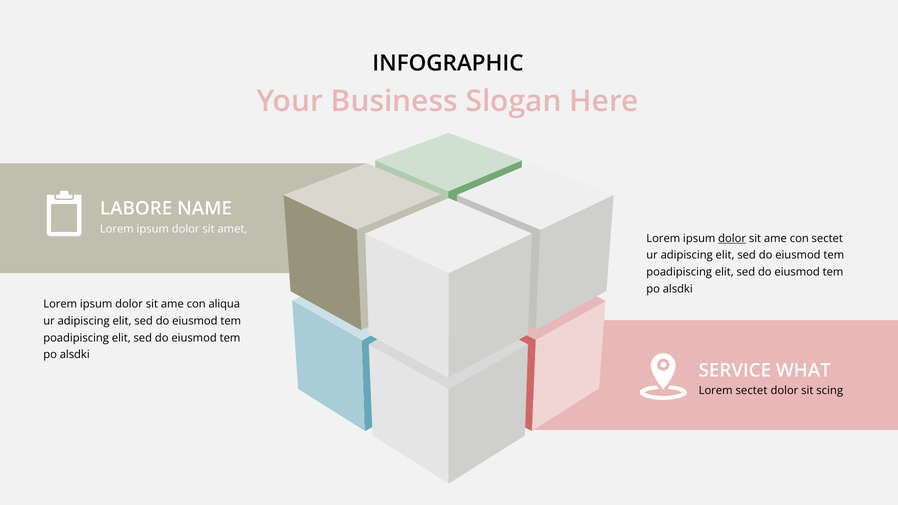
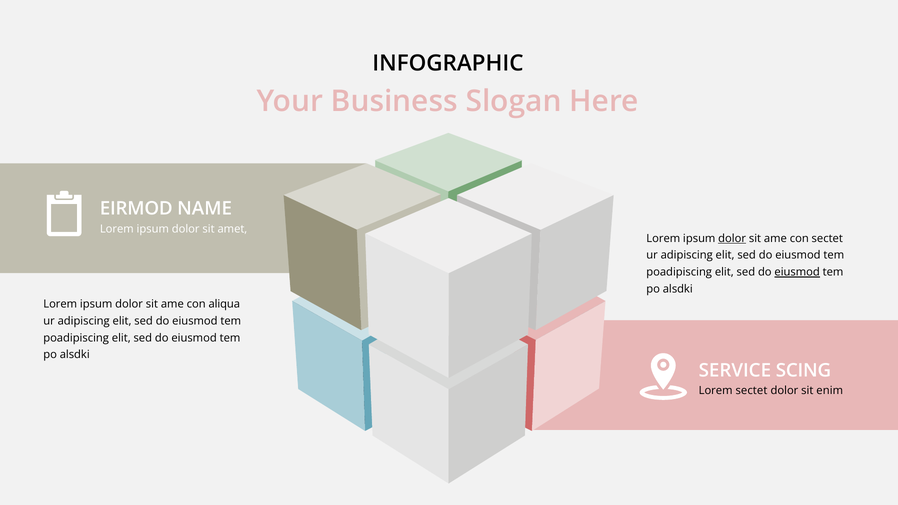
LABORE: LABORE -> EIRMOD
eiusmod at (797, 272) underline: none -> present
WHAT: WHAT -> SCING
scing: scing -> enim
